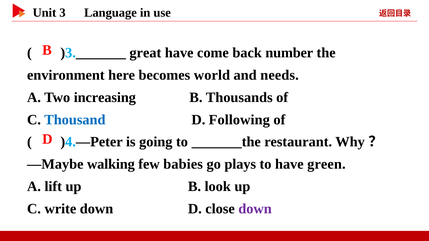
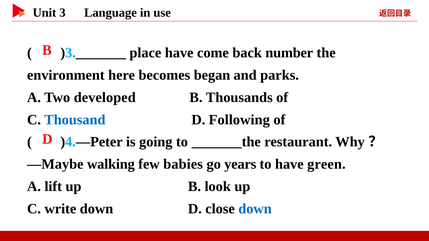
great: great -> place
world: world -> began
needs: needs -> parks
increasing: increasing -> developed
plays: plays -> years
down at (255, 209) colour: purple -> blue
